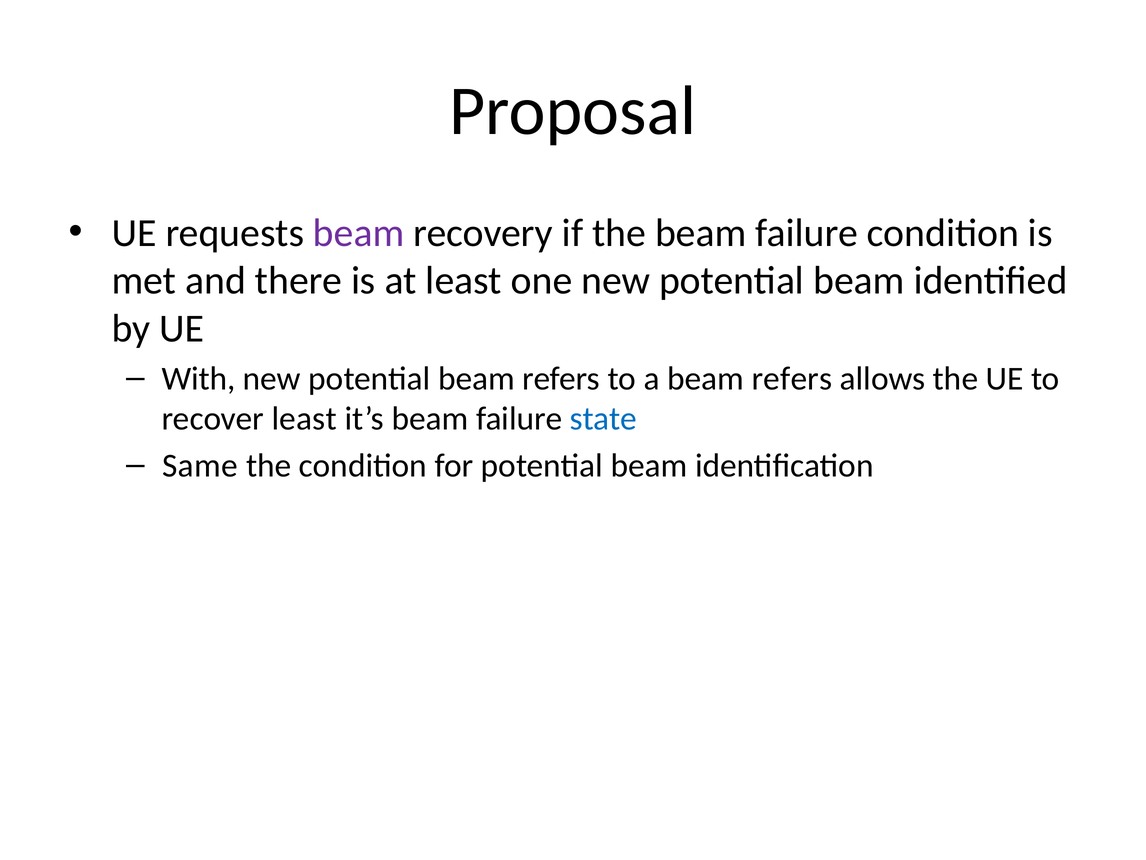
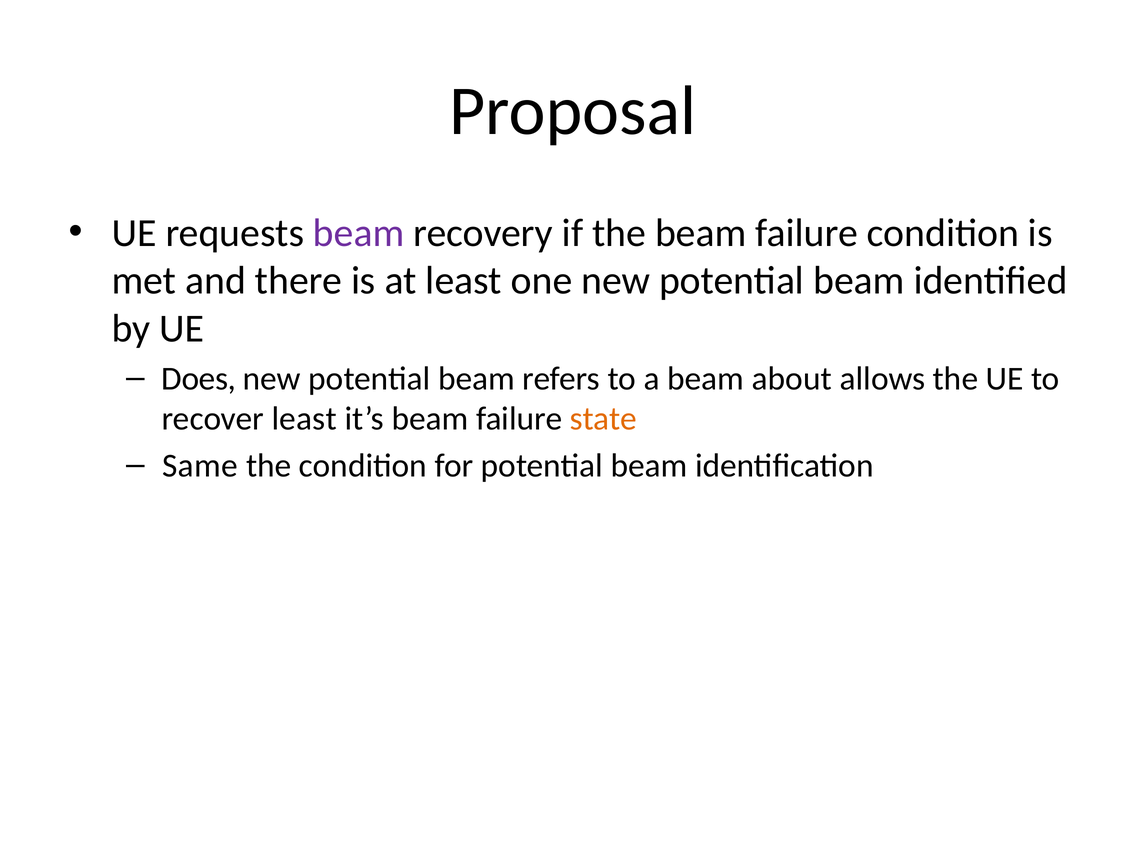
With: With -> Does
a beam refers: refers -> about
state colour: blue -> orange
